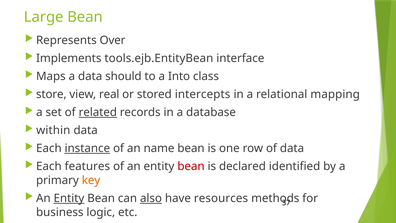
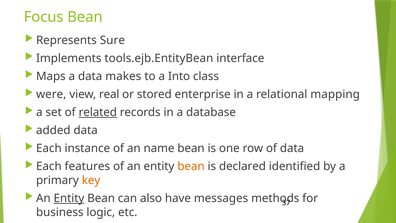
Large: Large -> Focus
Over: Over -> Sure
should: should -> makes
store: store -> were
intercepts: intercepts -> enterprise
within: within -> added
instance underline: present -> none
bean at (191, 166) colour: red -> orange
also underline: present -> none
resources: resources -> messages
